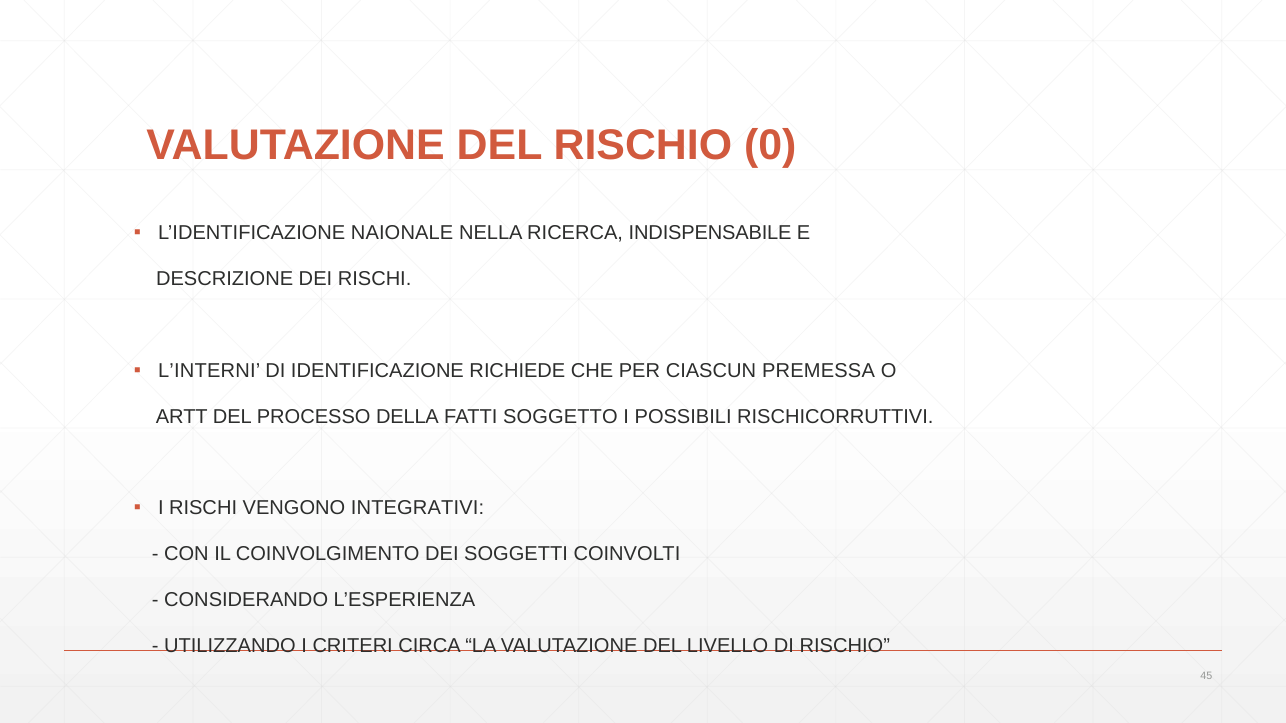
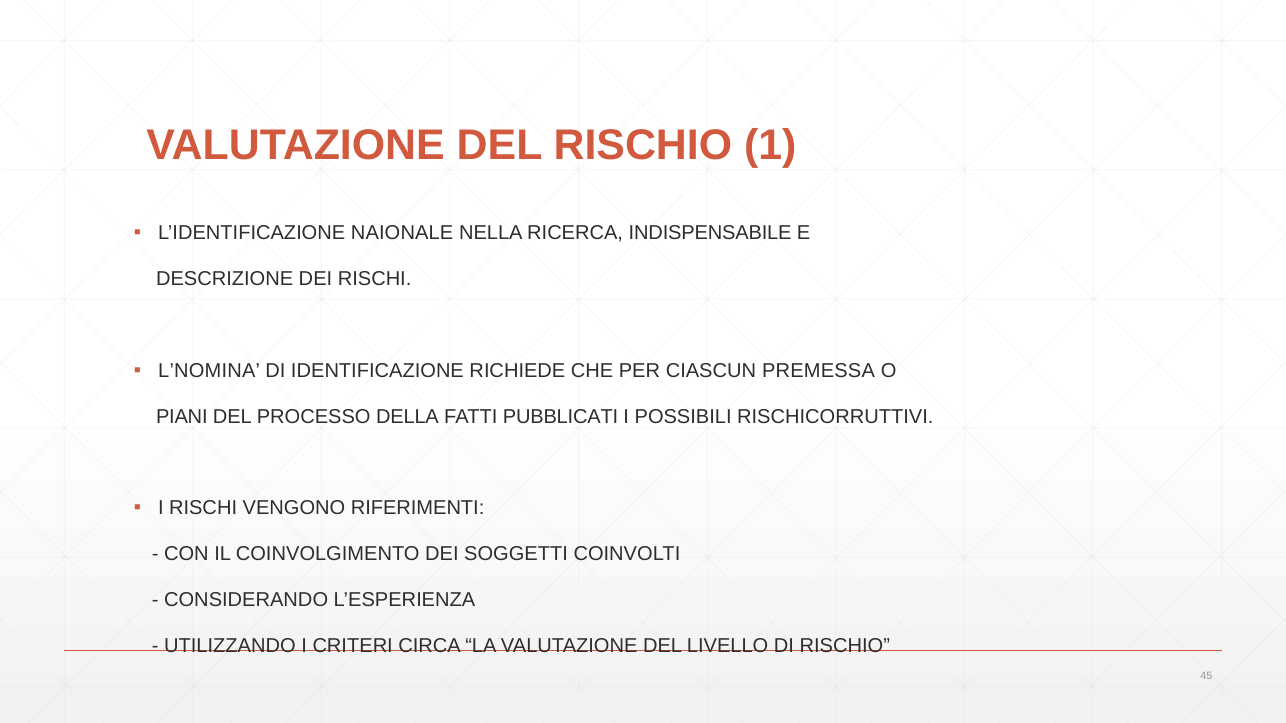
0: 0 -> 1
L’INTERNI: L’INTERNI -> L’NOMINA
ARTT: ARTT -> PIANI
SOGGETTO: SOGGETTO -> PUBBLICATI
INTEGRATIVI: INTEGRATIVI -> RIFERIMENTI
